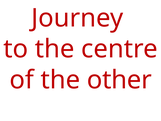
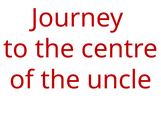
other: other -> uncle
